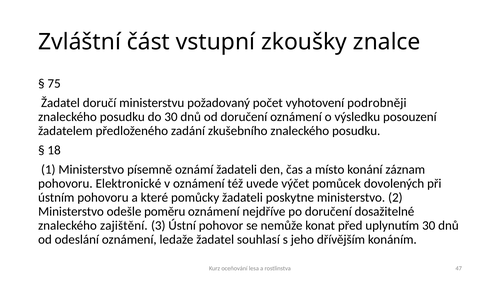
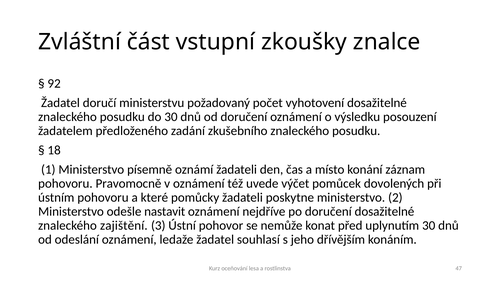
75: 75 -> 92
vyhotovení podrobněji: podrobněji -> dosažitelné
Elektronické: Elektronické -> Pravomocně
poměru: poměru -> nastavit
